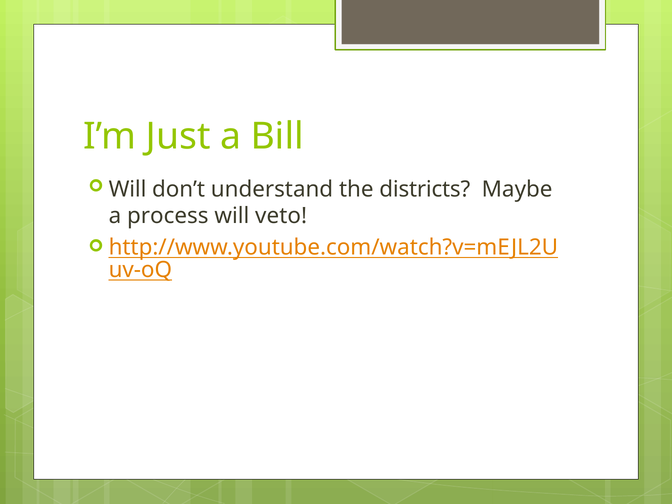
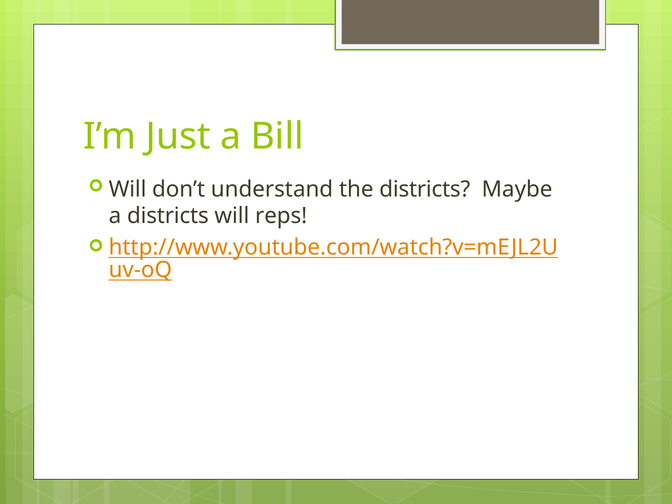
a process: process -> districts
veto: veto -> reps
